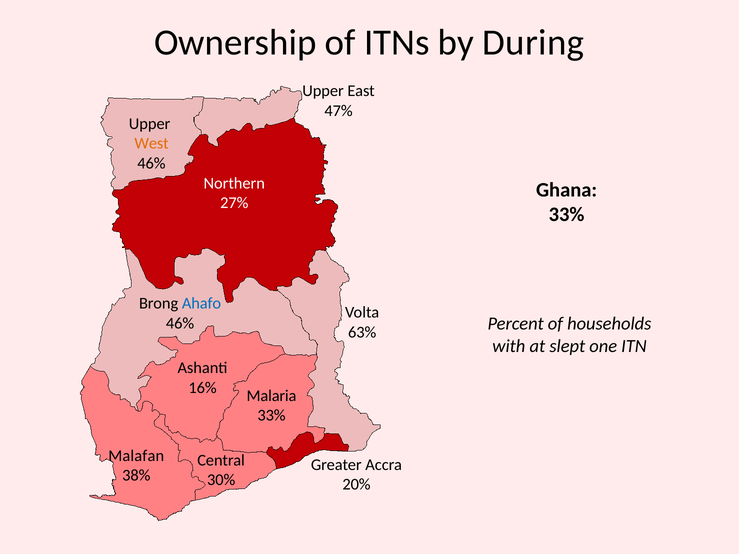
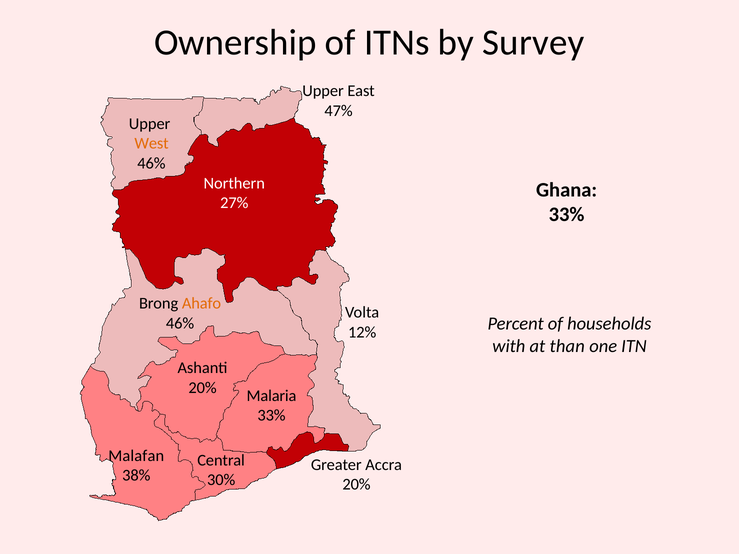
During: During -> Survey
Ahafo colour: blue -> orange
63%: 63% -> 12%
slept: slept -> than
16% at (203, 388): 16% -> 20%
